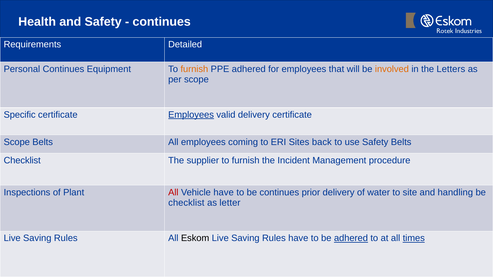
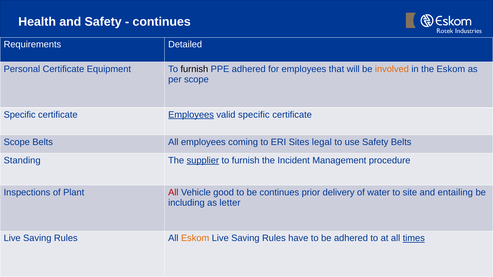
Personal Continues: Continues -> Certificate
furnish at (194, 69) colour: orange -> black
the Letters: Letters -> Eskom
valid delivery: delivery -> specific
back: back -> legal
Checklist at (22, 161): Checklist -> Standing
supplier underline: none -> present
Vehicle have: have -> good
handling: handling -> entailing
checklist at (186, 203): checklist -> including
Eskom at (195, 239) colour: black -> orange
adhered at (351, 239) underline: present -> none
